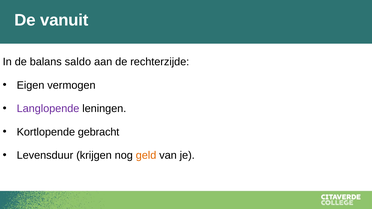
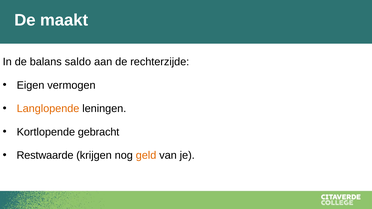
vanuit: vanuit -> maakt
Langlopende colour: purple -> orange
Levensduur: Levensduur -> Restwaarde
